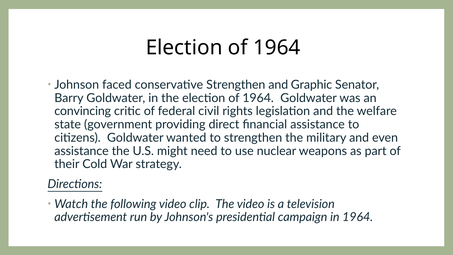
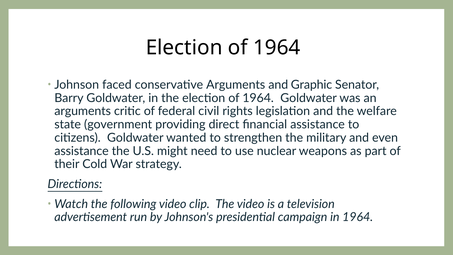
conservative Strengthen: Strengthen -> Arguments
convincing at (83, 111): convincing -> arguments
